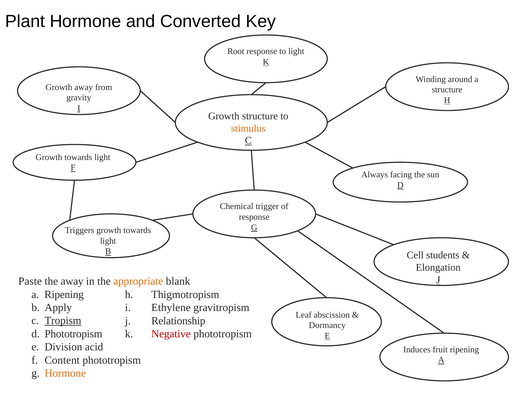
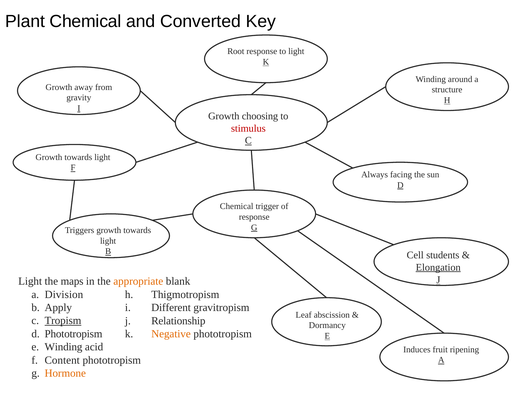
Plant Hormone: Hormone -> Chemical
Growth structure: structure -> choosing
stimulus colour: orange -> red
Elongation underline: none -> present
Paste at (30, 282): Paste -> Light
the away: away -> maps
a Ripening: Ripening -> Division
Ethylene: Ethylene -> Different
Negative colour: red -> orange
e Division: Division -> Winding
